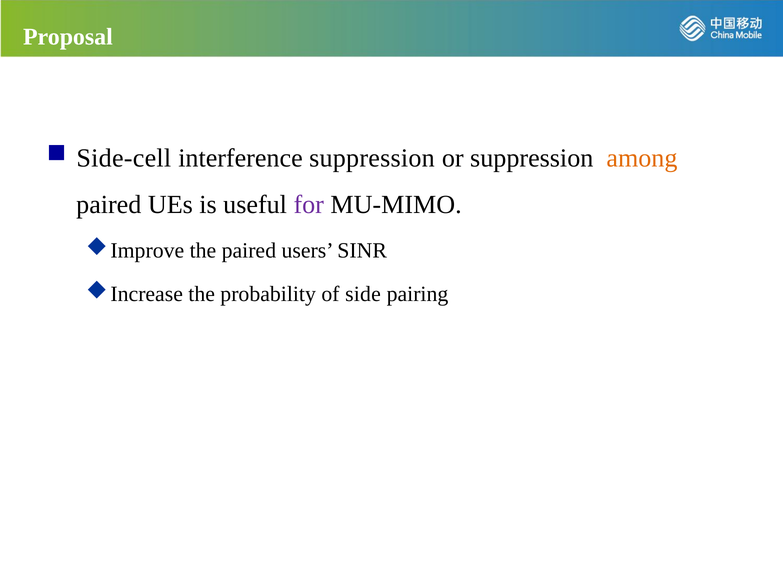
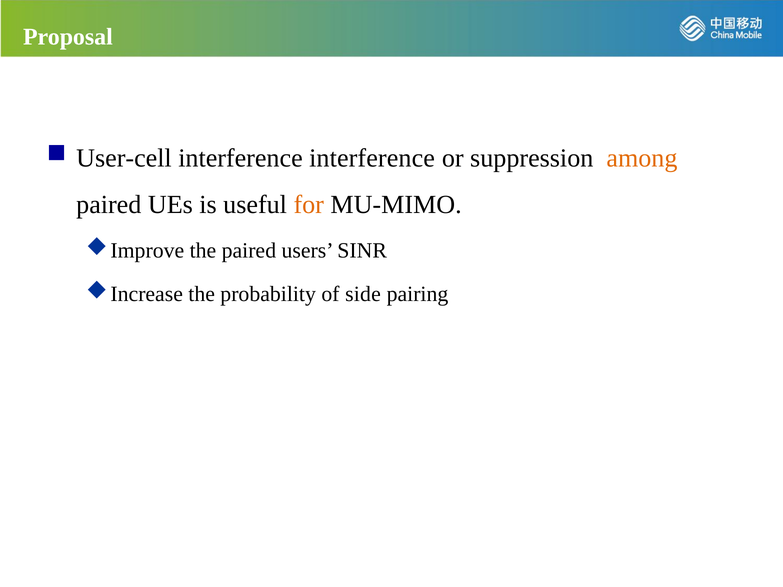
Side-cell: Side-cell -> User-cell
interference suppression: suppression -> interference
for colour: purple -> orange
